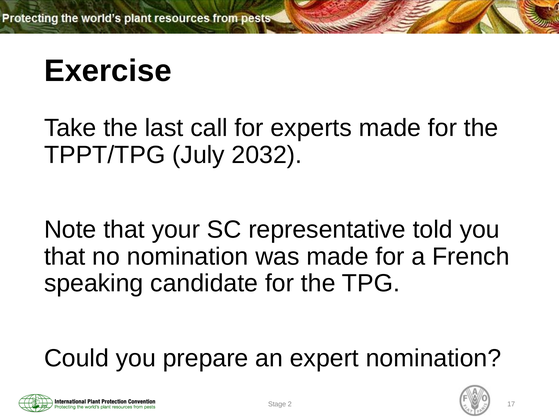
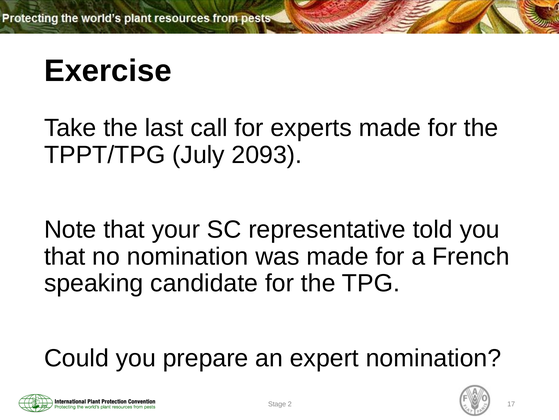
2032: 2032 -> 2093
